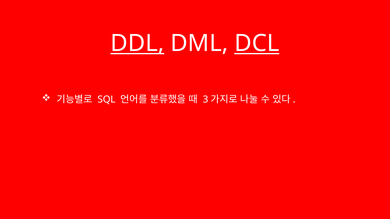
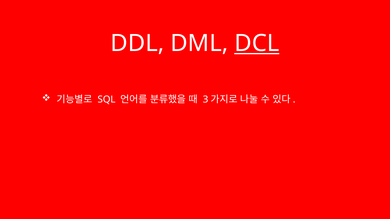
DDL underline: present -> none
